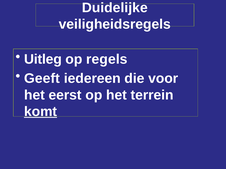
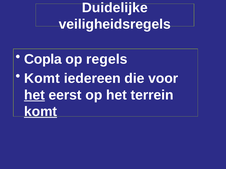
Uitleg: Uitleg -> Copla
Geeft at (42, 79): Geeft -> Komt
het at (34, 95) underline: none -> present
